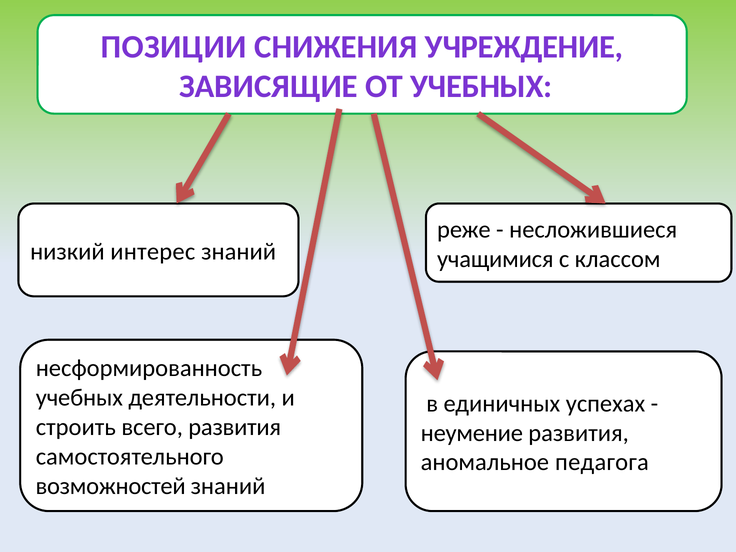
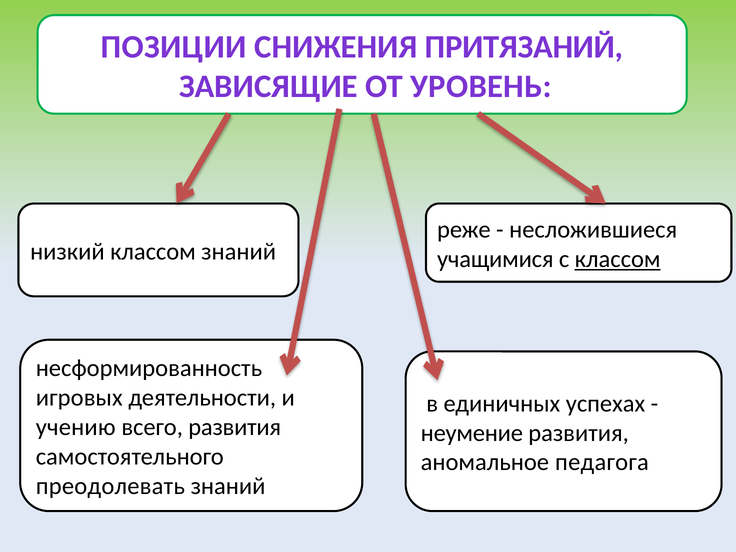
УЧРЕЖДЕНИЕ: УЧРЕЖДЕНИЕ -> ПРИТЯЗАНИЙ
ОТ УЧЕБНЫХ: УЧЕБНЫХ -> УРОВЕНЬ
низкий интерес: интерес -> классом
классом at (618, 259) underline: none -> present
учебных at (79, 398): учебных -> игровых
строить: строить -> учению
возможностей: возможностей -> преодолевать
